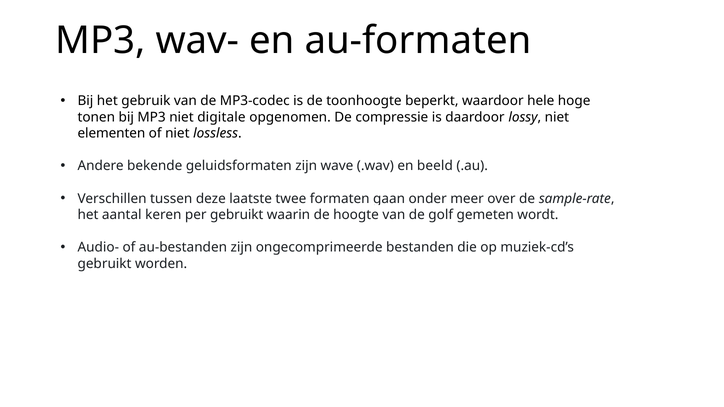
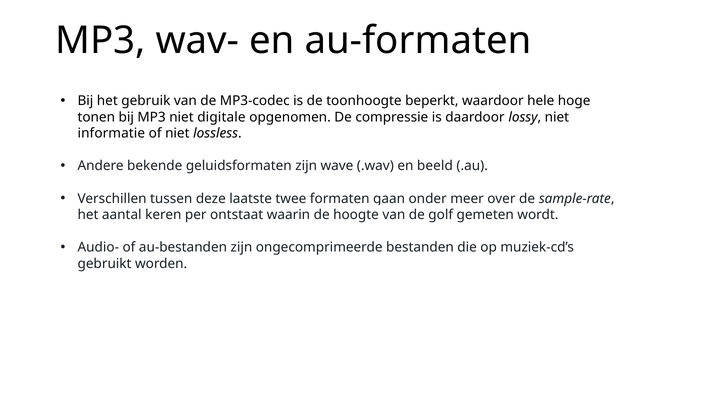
elementen: elementen -> informatie
per gebruikt: gebruikt -> ontstaat
